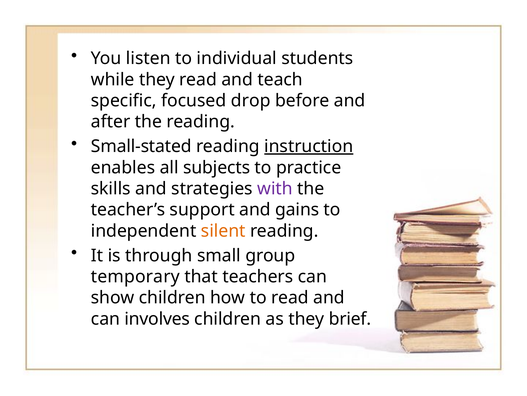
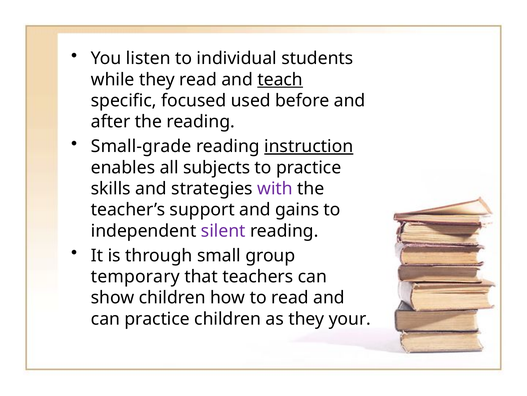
teach underline: none -> present
drop: drop -> used
Small-stated: Small-stated -> Small-grade
silent colour: orange -> purple
can involves: involves -> practice
brief: brief -> your
